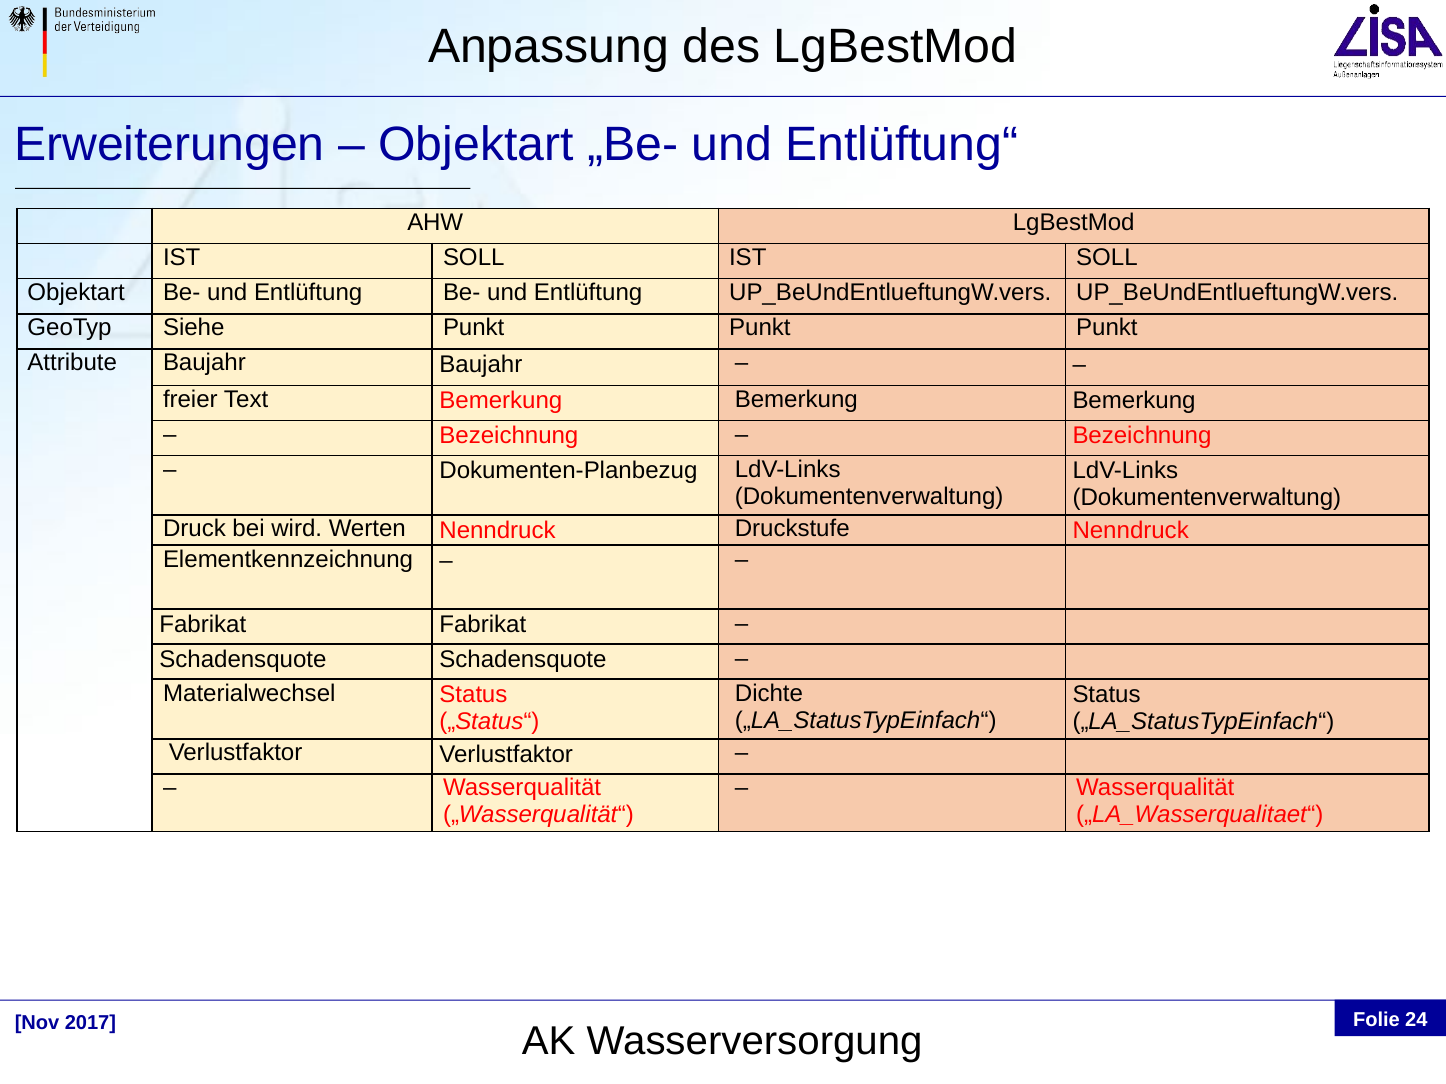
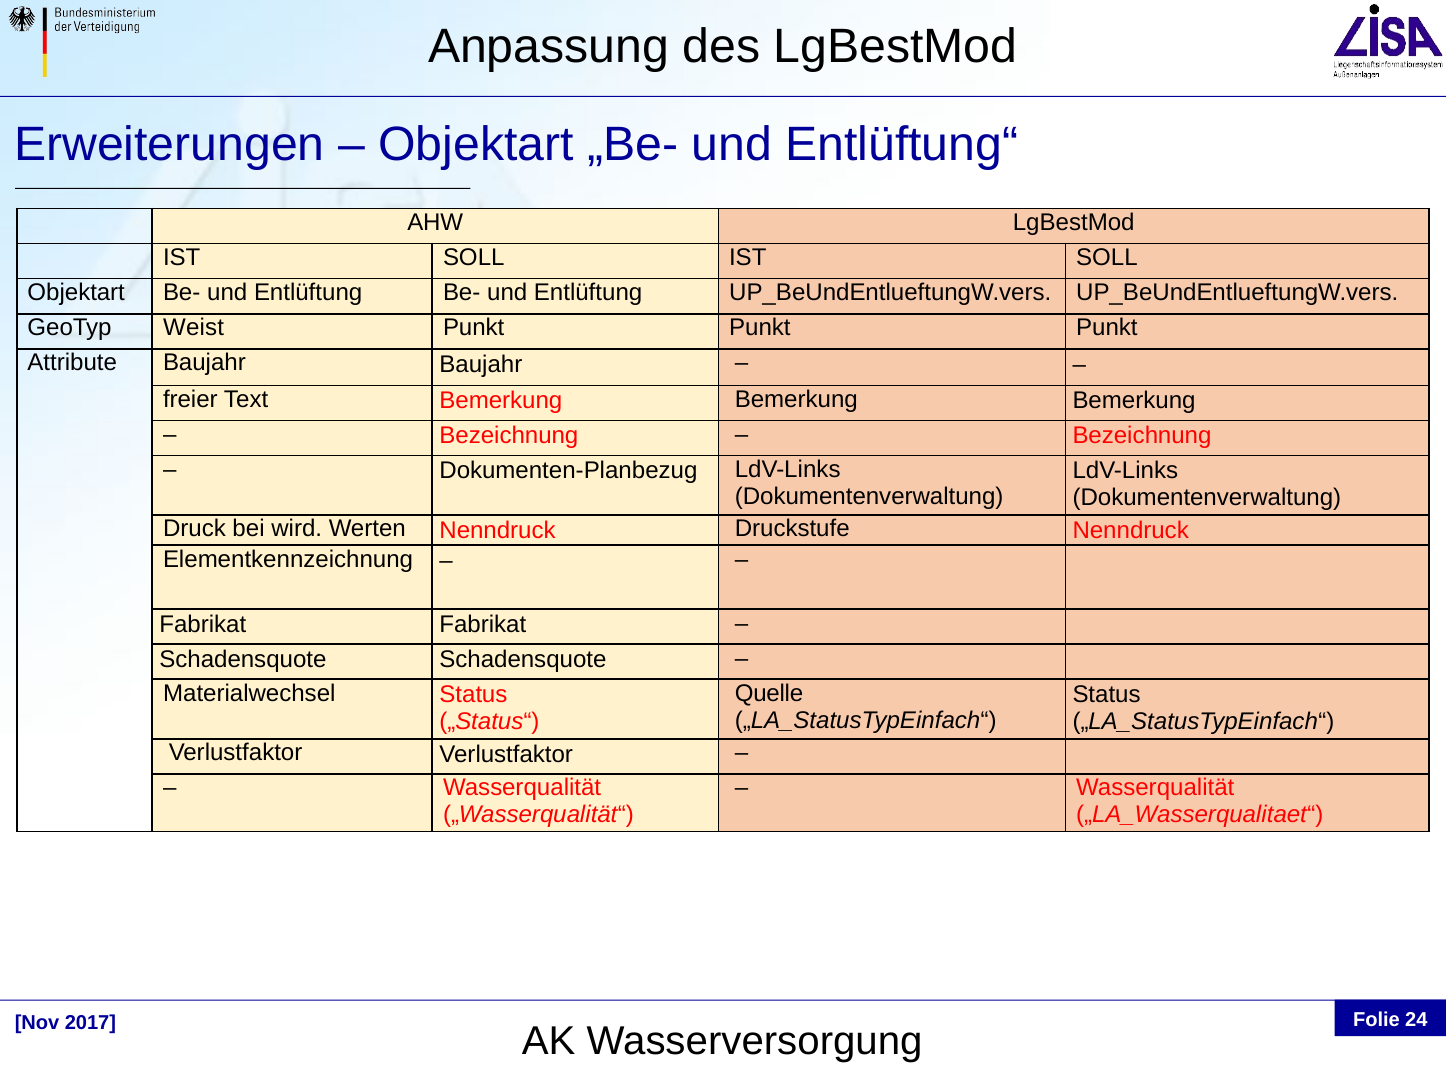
Siehe: Siehe -> Weist
Dichte: Dichte -> Quelle
